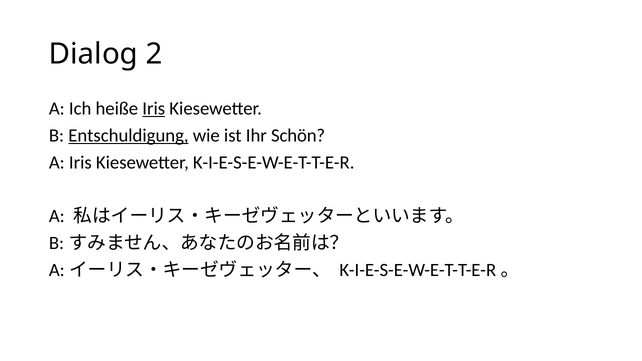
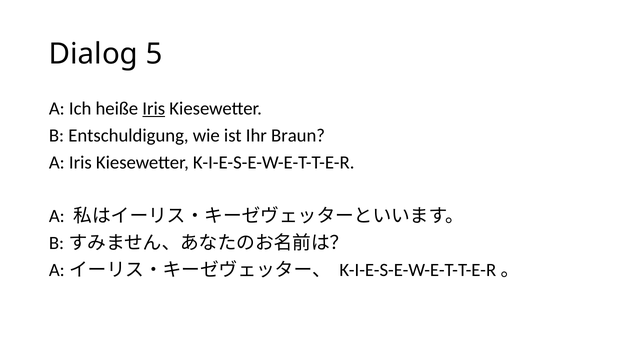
2: 2 -> 5
Entschuldigung underline: present -> none
Schön: Schön -> Braun
